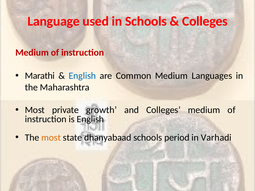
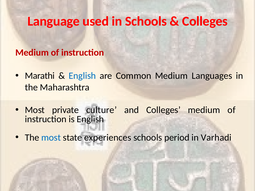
growth: growth -> culture
most at (51, 138) colour: orange -> blue
dhanyabaad: dhanyabaad -> experiences
